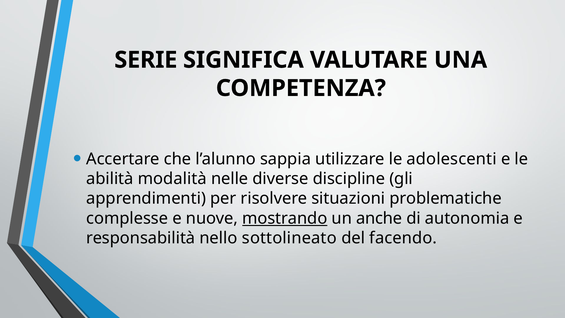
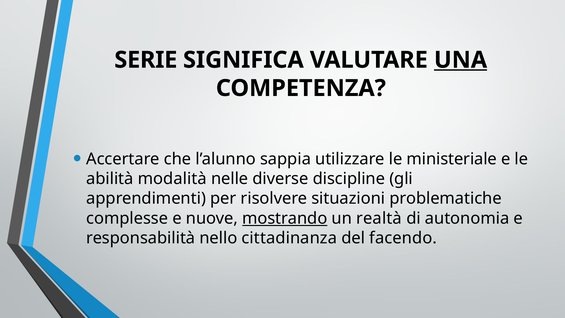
UNA underline: none -> present
adolescenti: adolescenti -> ministeriale
anche: anche -> realtà
sottolineato: sottolineato -> cittadinanza
